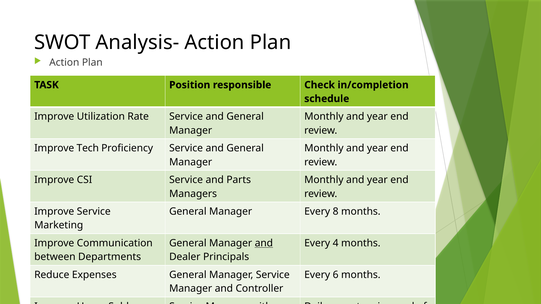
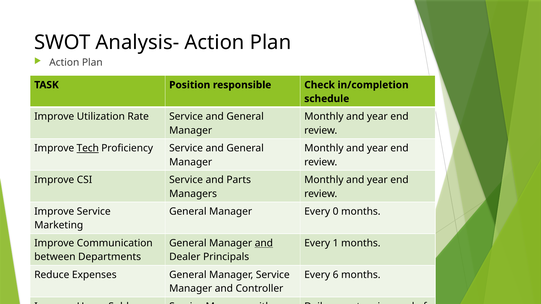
Tech underline: none -> present
8: 8 -> 0
4: 4 -> 1
